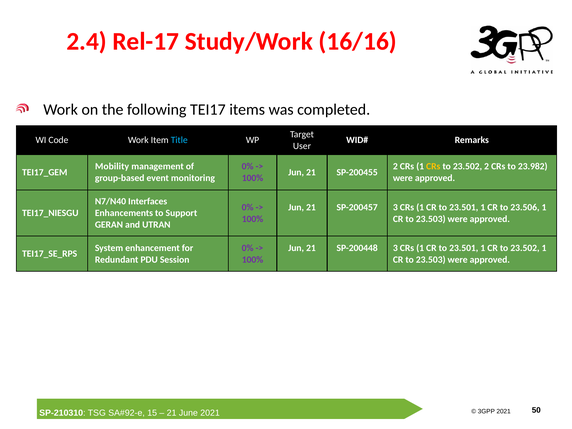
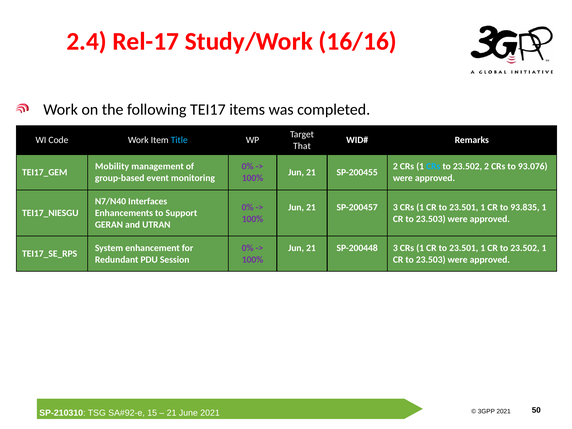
User: User -> That
CRs at (433, 167) colour: yellow -> light blue
23.982: 23.982 -> 93.076
23.506: 23.506 -> 93.835
